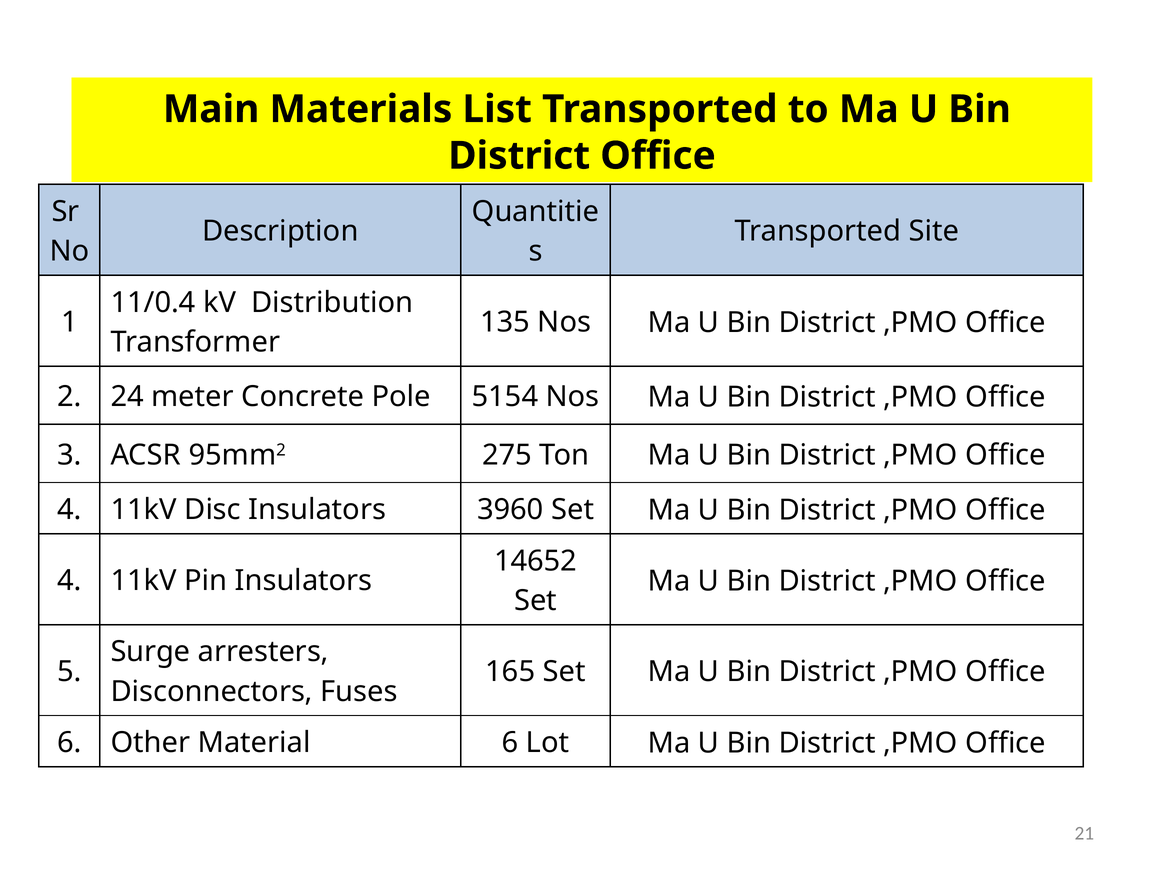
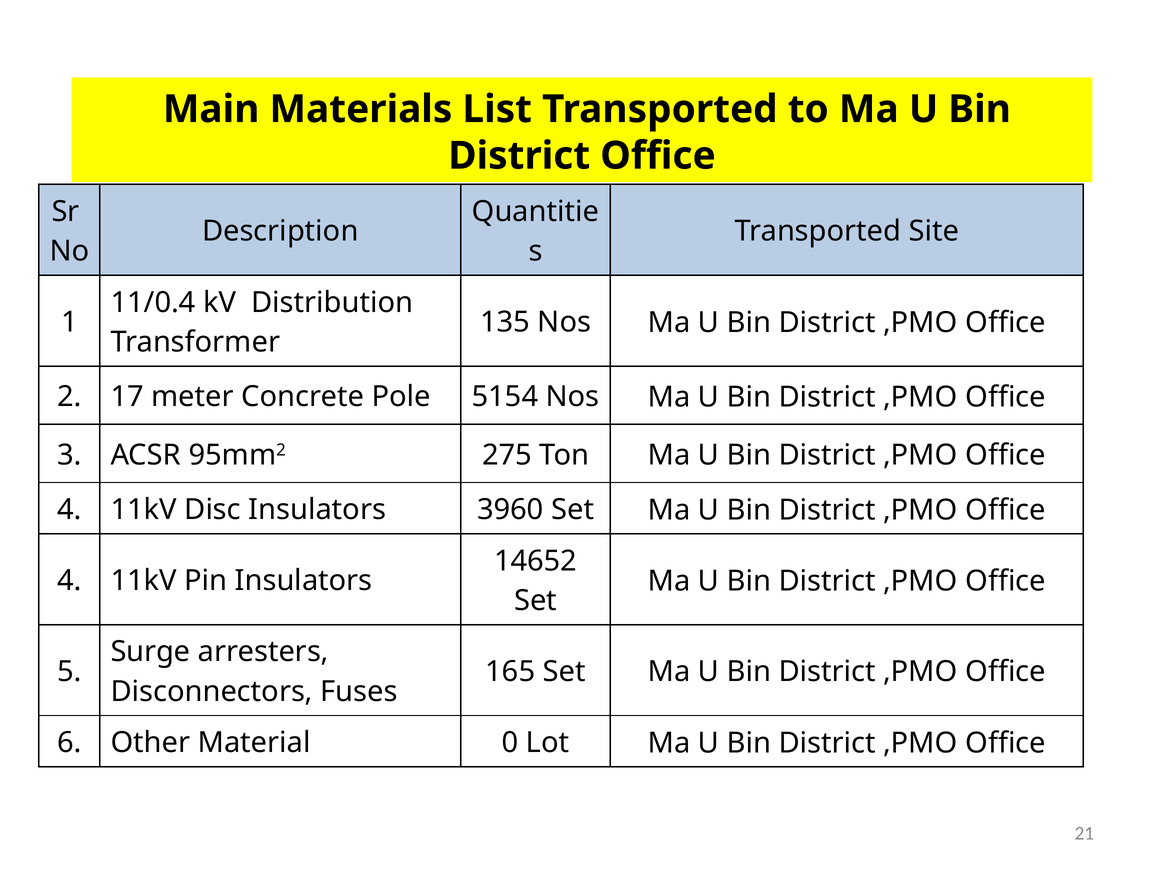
24: 24 -> 17
Material 6: 6 -> 0
